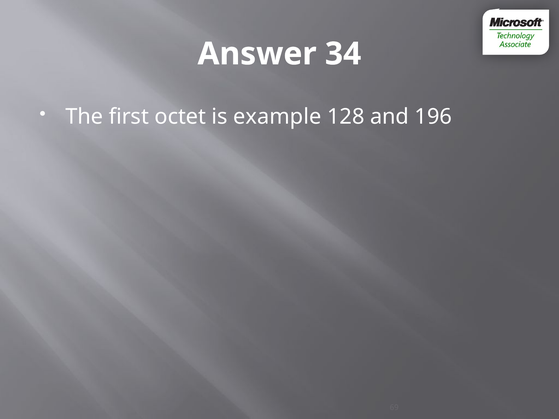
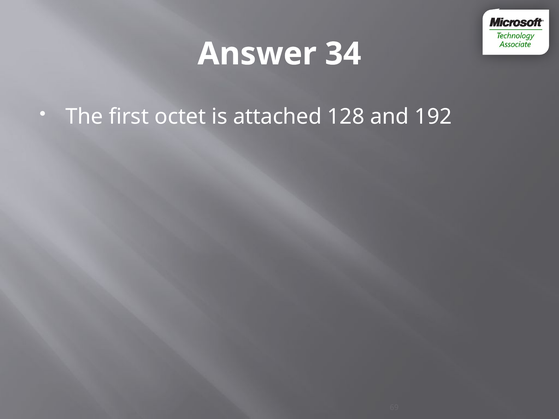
example: example -> attached
196: 196 -> 192
